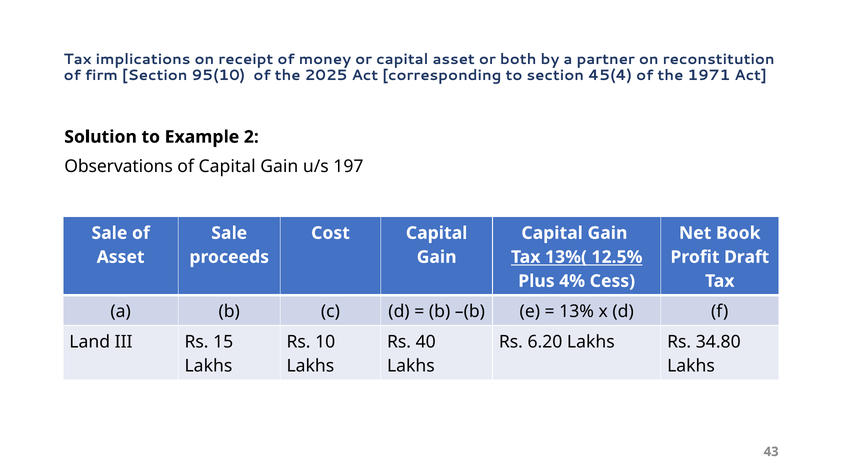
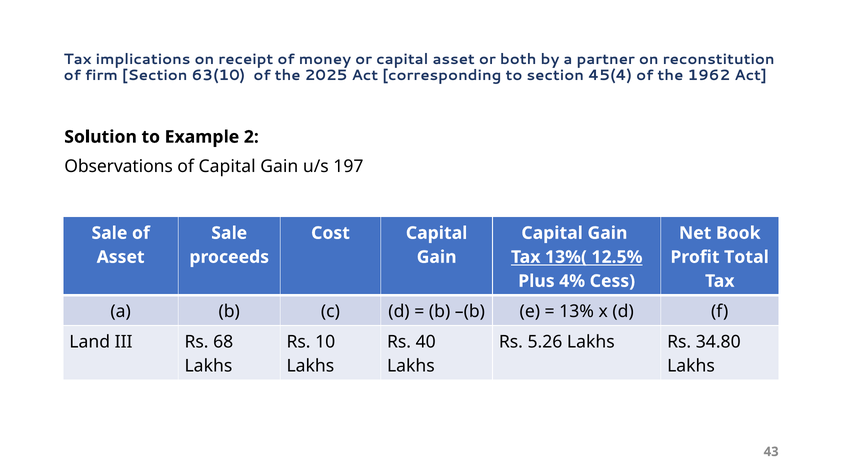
95(10: 95(10 -> 63(10
1971: 1971 -> 1962
Draft: Draft -> Total
15: 15 -> 68
6.20: 6.20 -> 5.26
